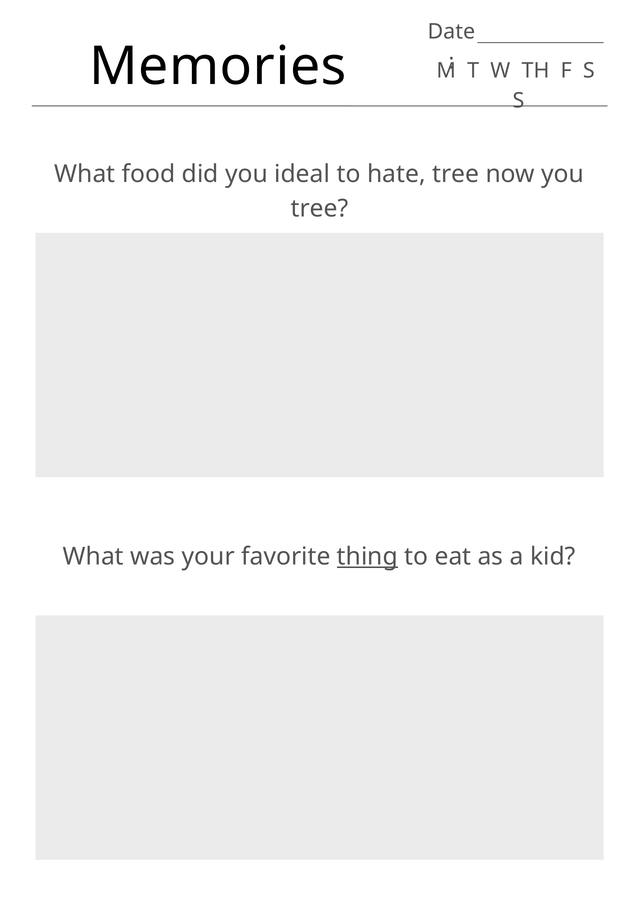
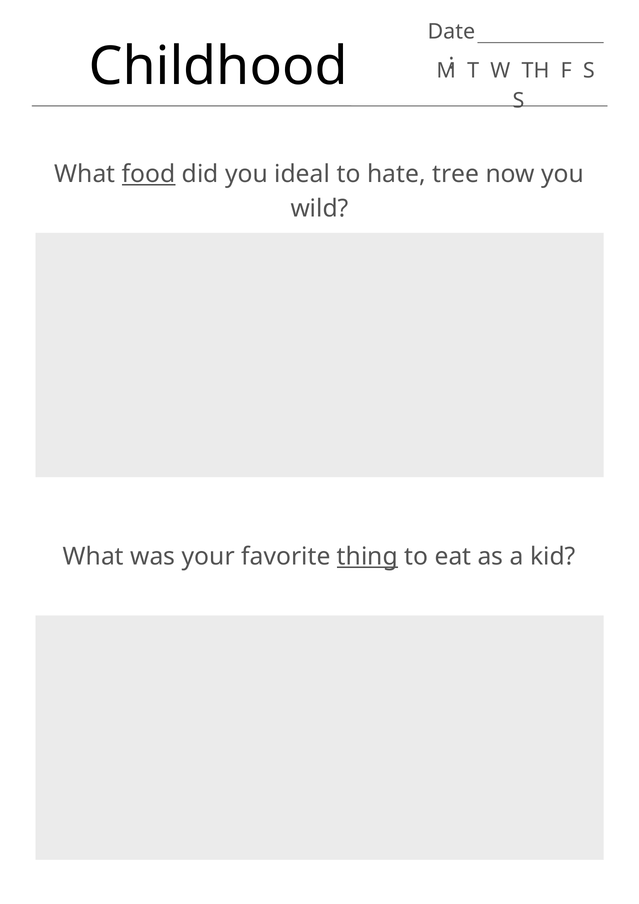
Memories: Memories -> Childhood
food underline: none -> present
tree at (320, 209): tree -> wild
